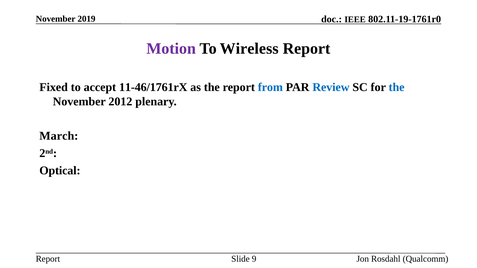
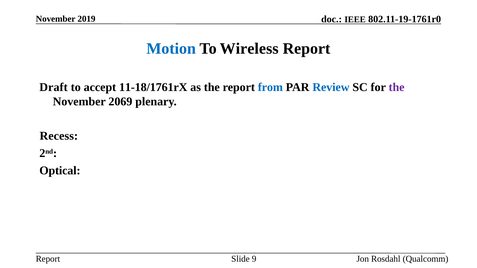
Motion colour: purple -> blue
Fixed: Fixed -> Draft
11-46/1761rX: 11-46/1761rX -> 11-18/1761rX
the at (397, 87) colour: blue -> purple
2012: 2012 -> 2069
March: March -> Recess
